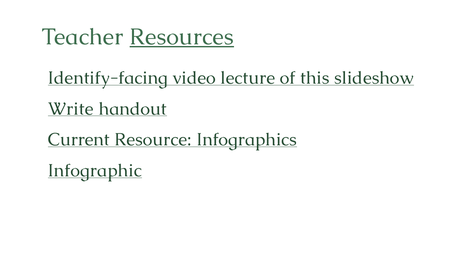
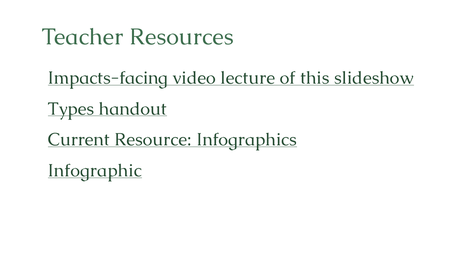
Resources underline: present -> none
Identify-facing: Identify-facing -> Impacts-facing
Write: Write -> Types
